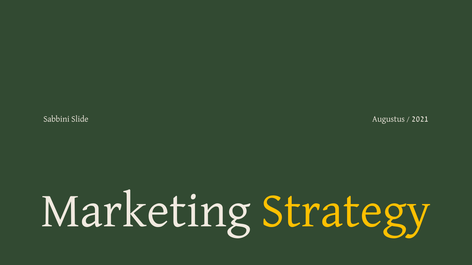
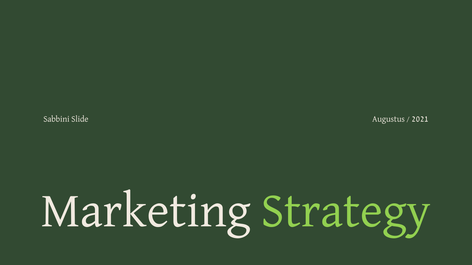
Strategy colour: yellow -> light green
